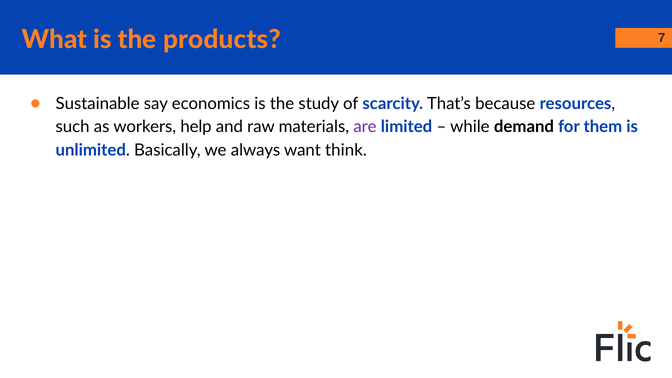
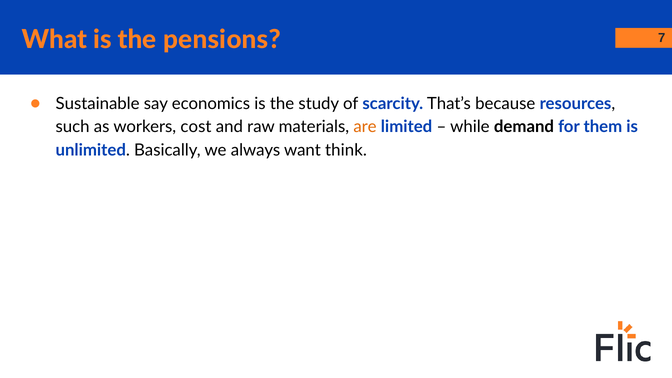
products: products -> pensions
help: help -> cost
are colour: purple -> orange
